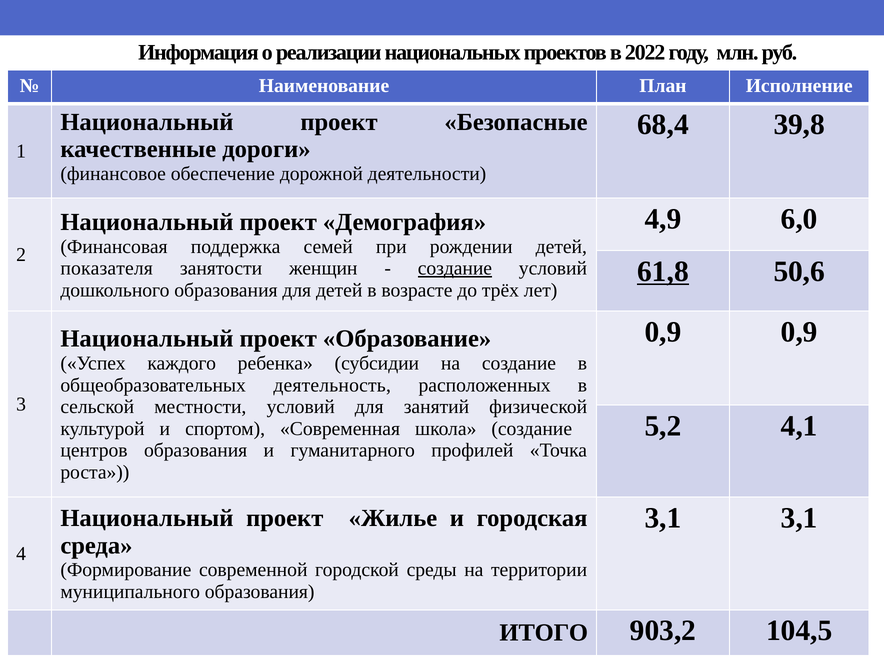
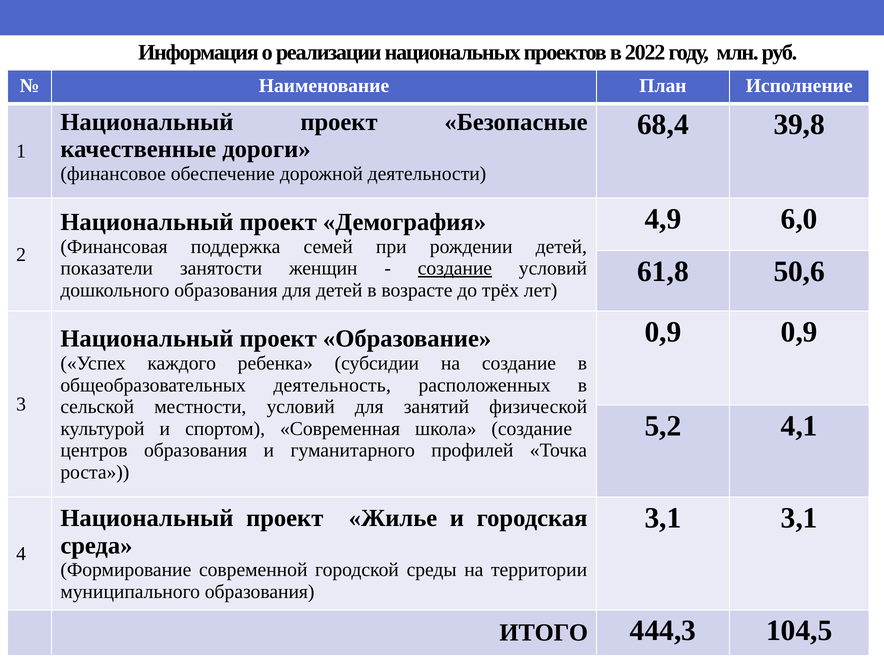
61,8 underline: present -> none
показателя: показателя -> показатели
903,2: 903,2 -> 444,3
